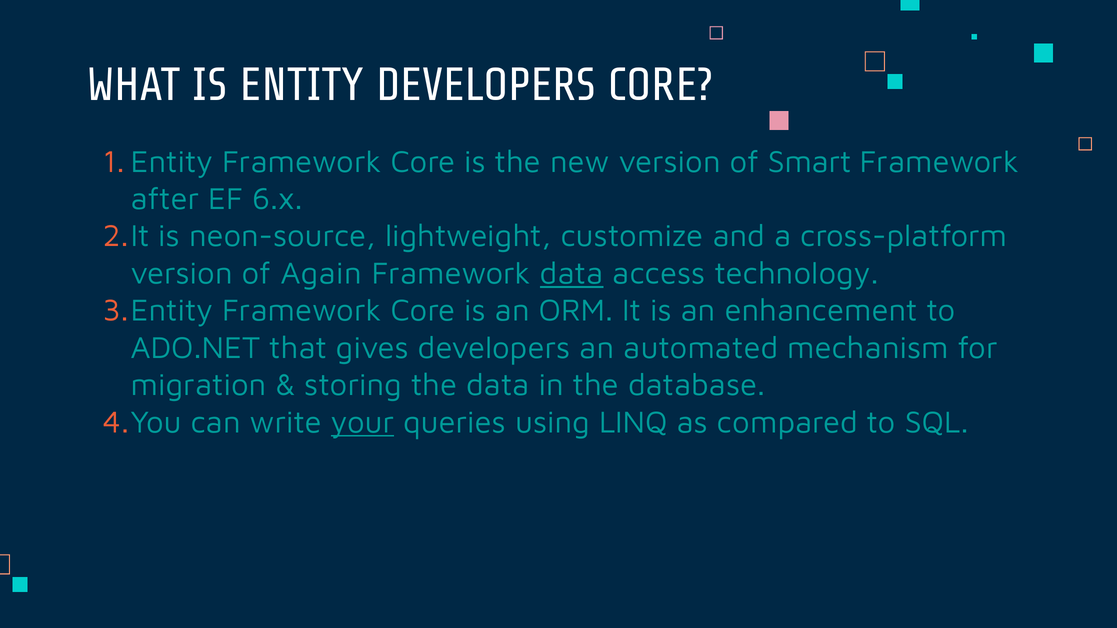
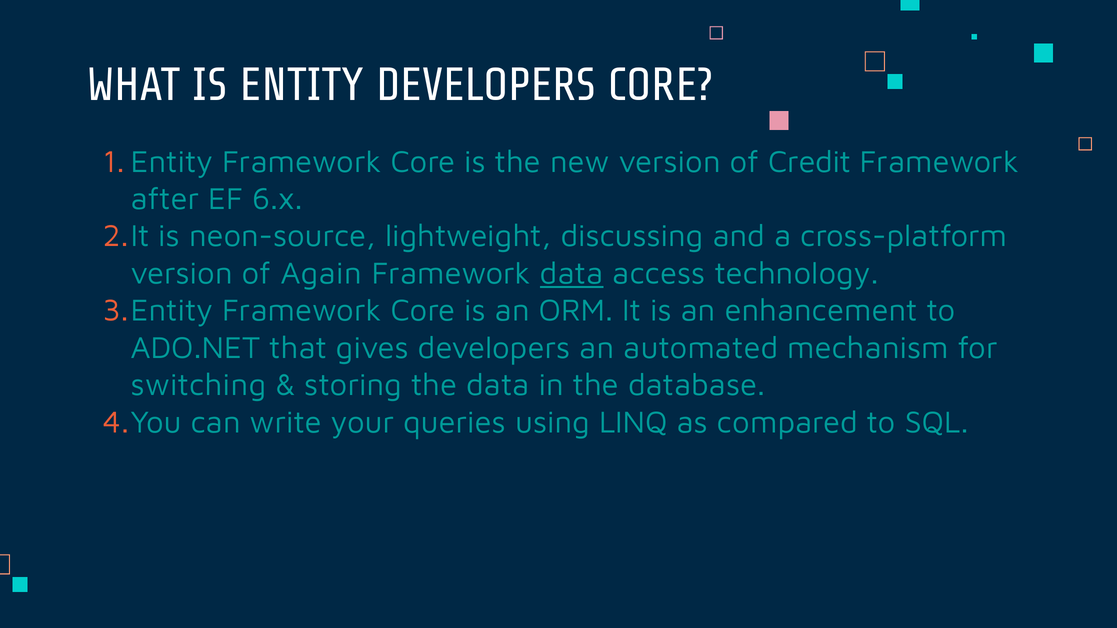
Smart: Smart -> Credit
customize: customize -> discussing
migration: migration -> switching
your underline: present -> none
